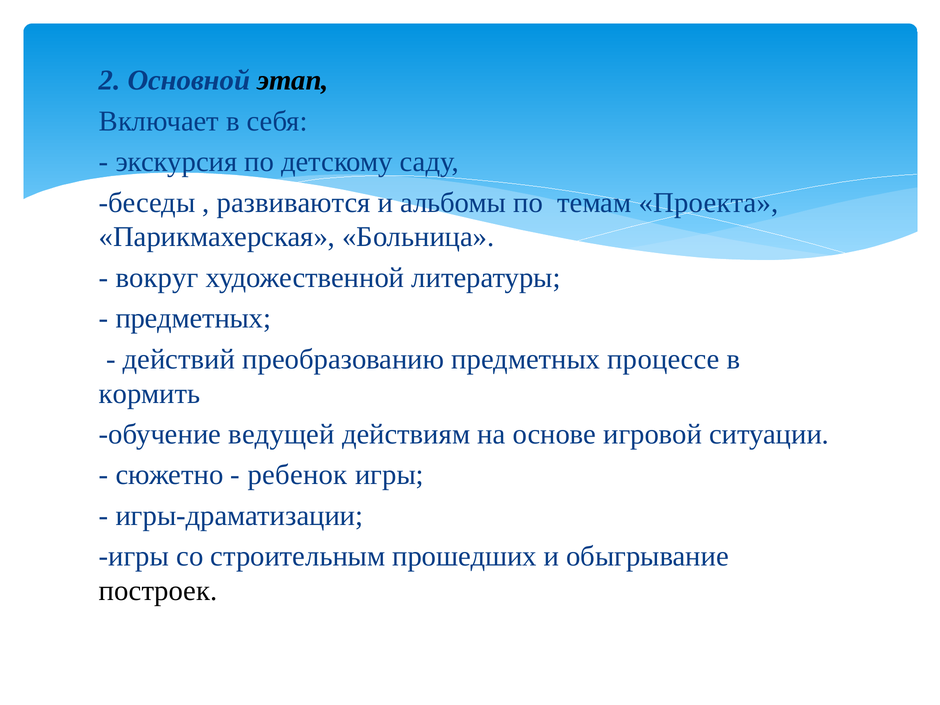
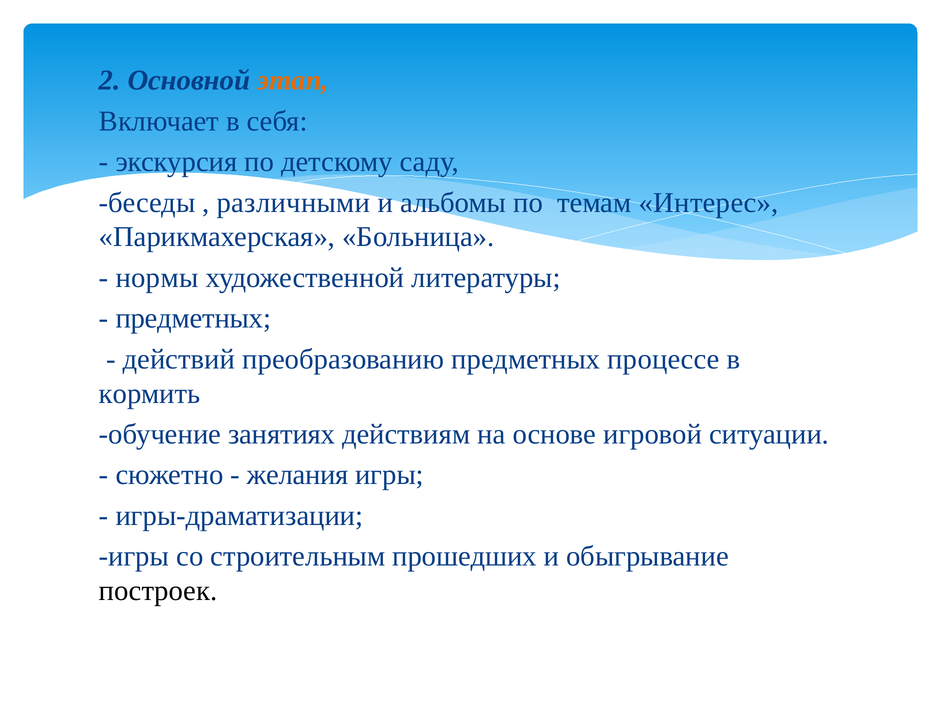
этап colour: black -> orange
развиваются: развиваются -> различными
Проекта: Проекта -> Интерес
вокруг: вокруг -> нормы
ведущей: ведущей -> занятиях
ребенок: ребенок -> желания
